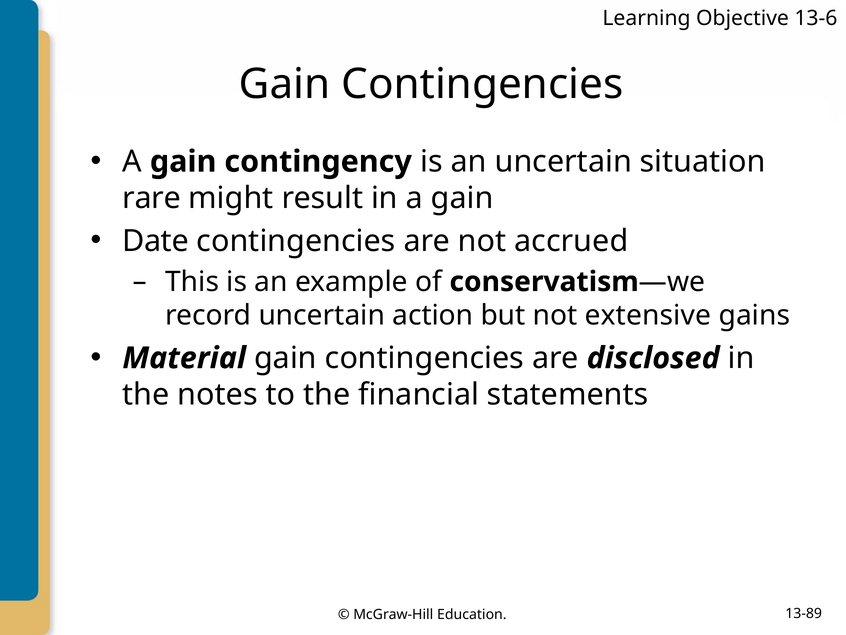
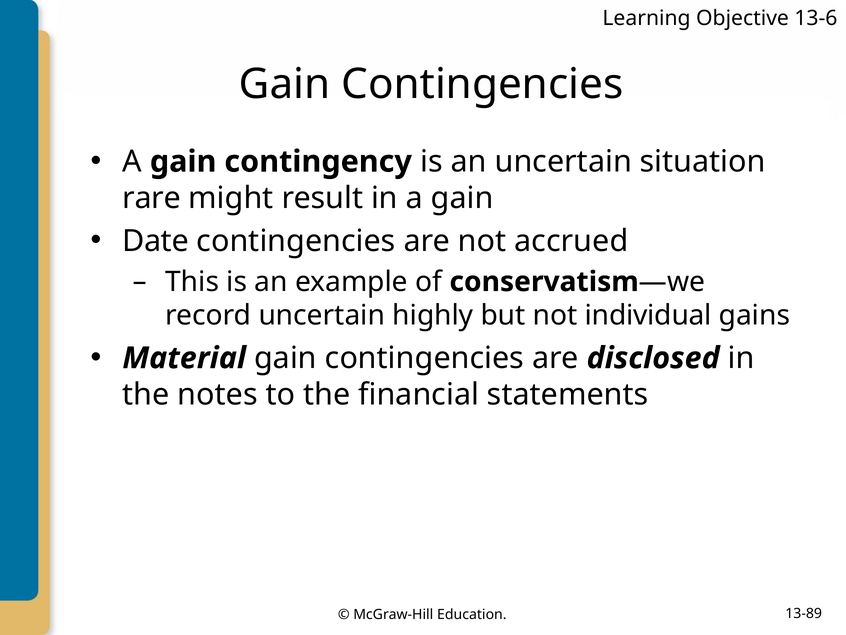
action: action -> highly
extensive: extensive -> individual
